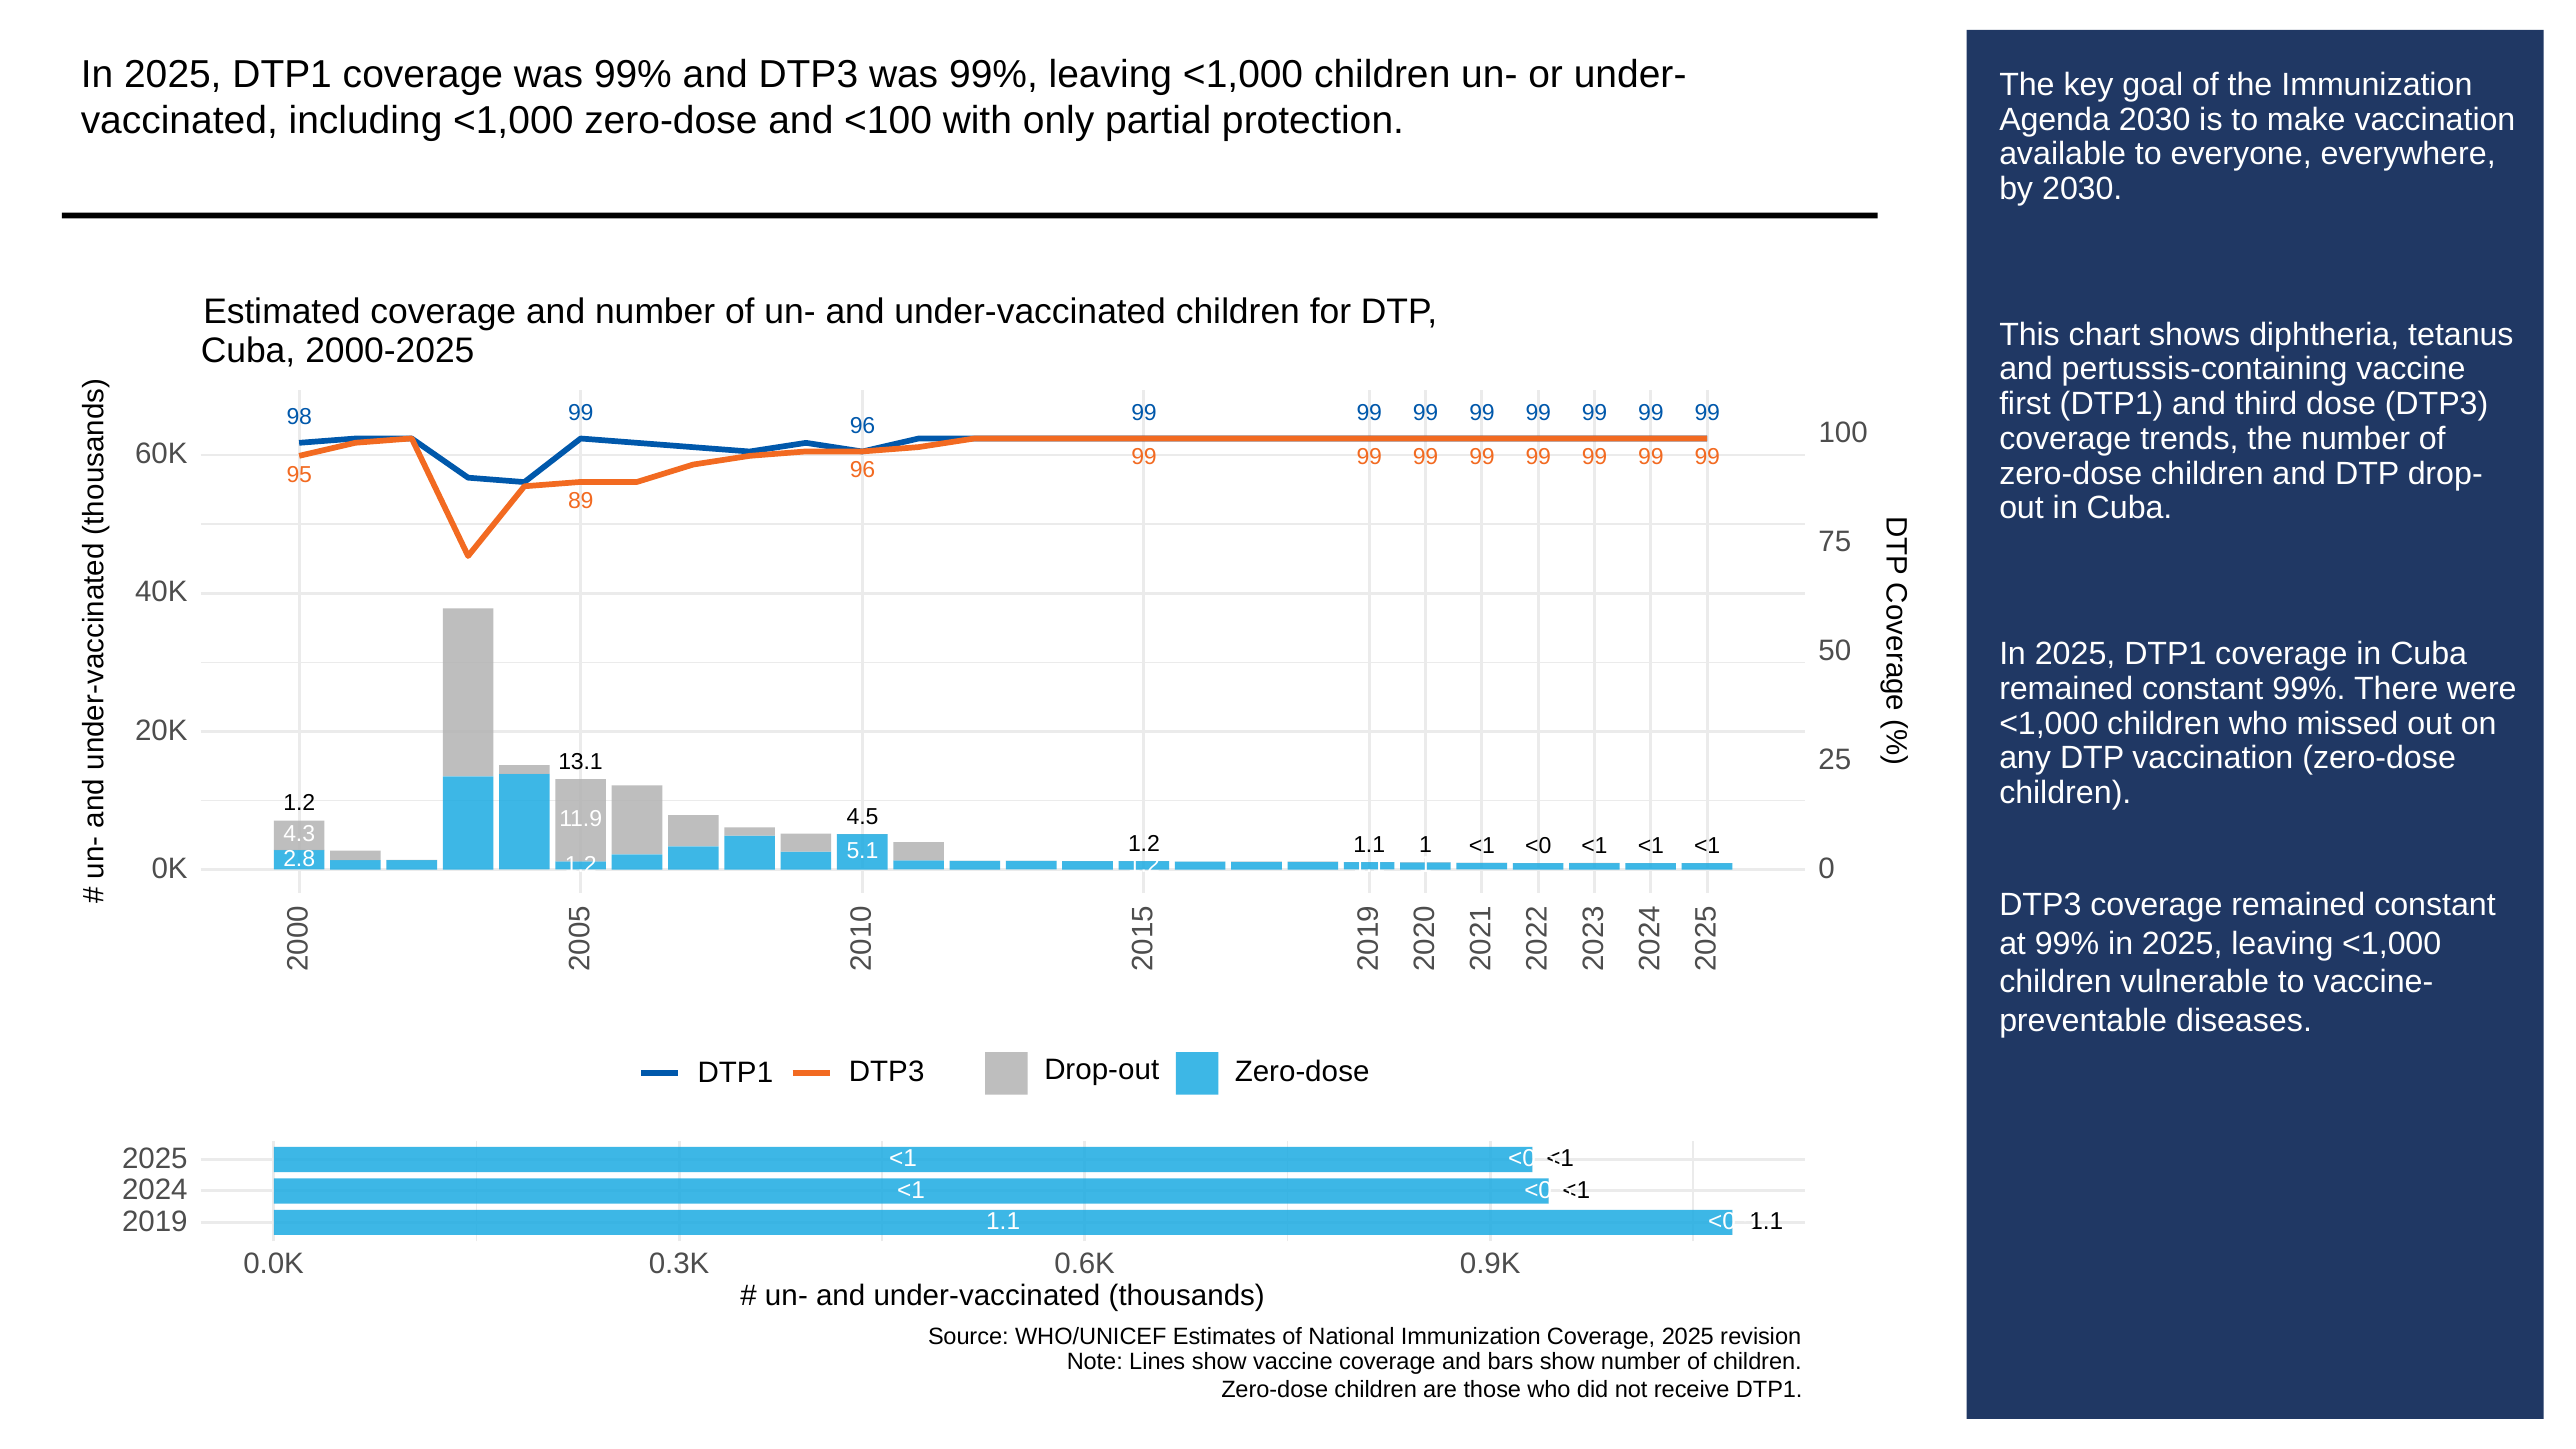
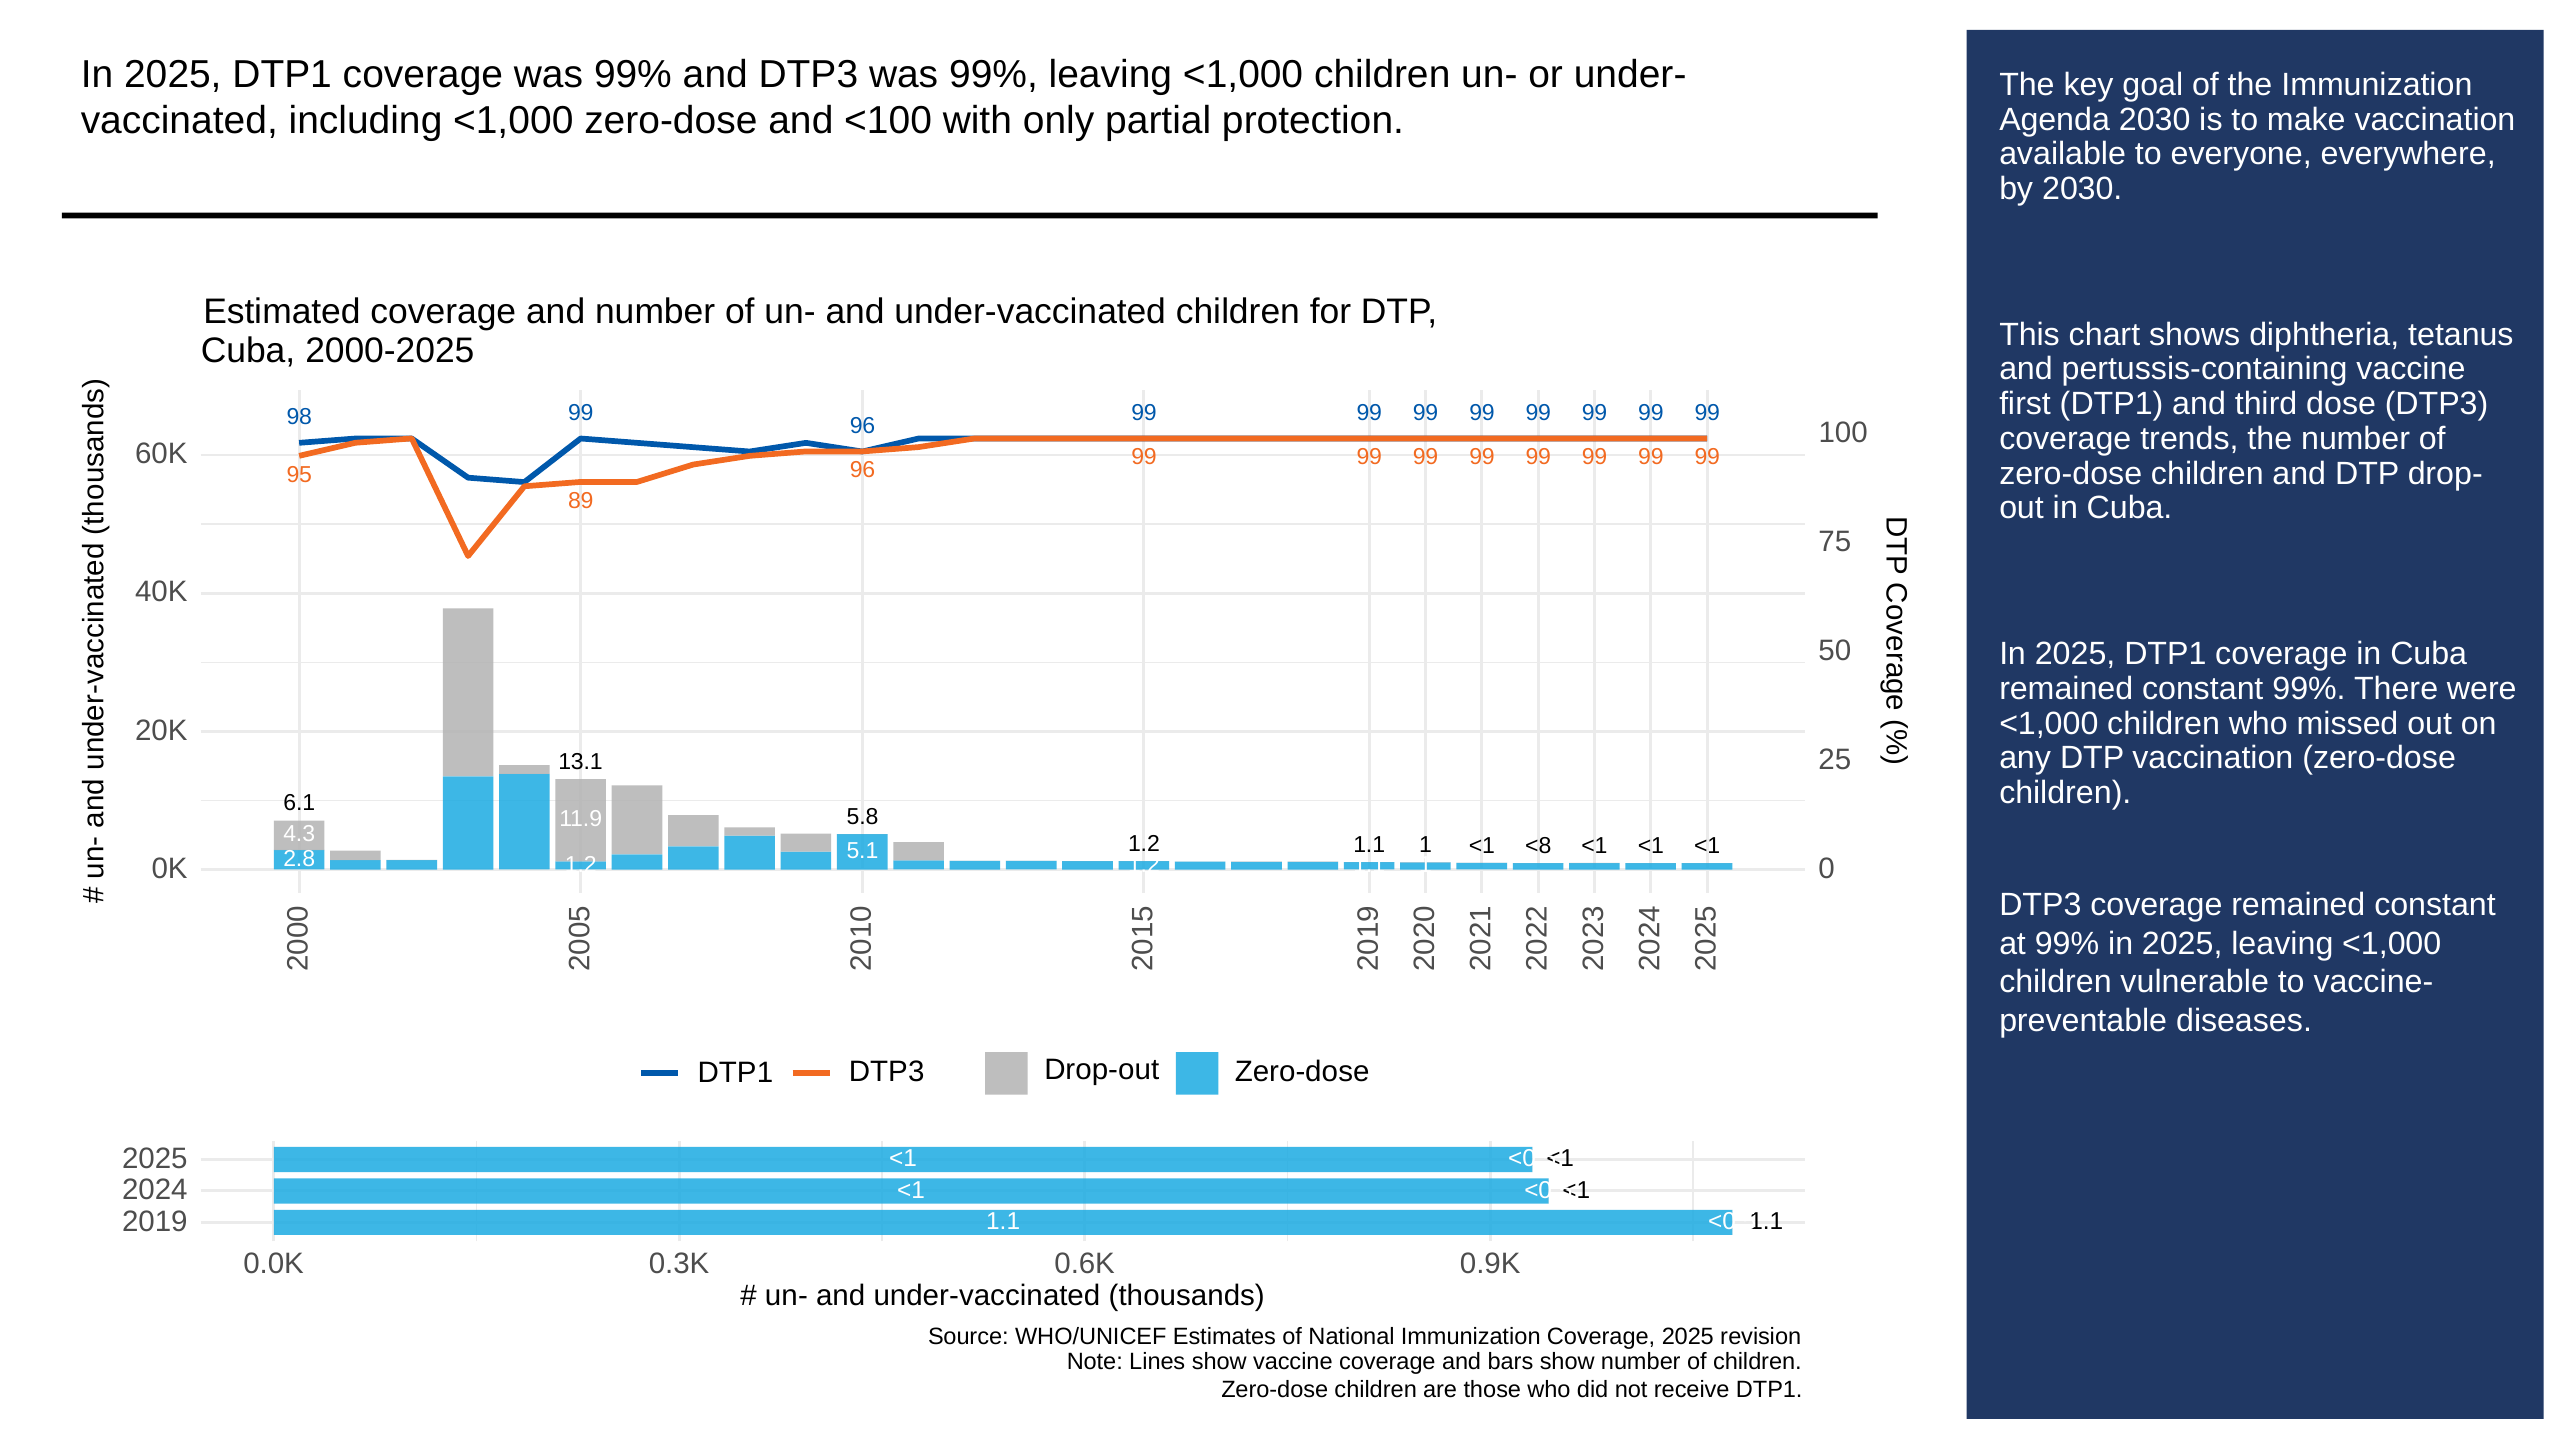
1.2 at (299, 803): 1.2 -> 6.1
4.5: 4.5 -> 5.8
<0: <0 -> <8
